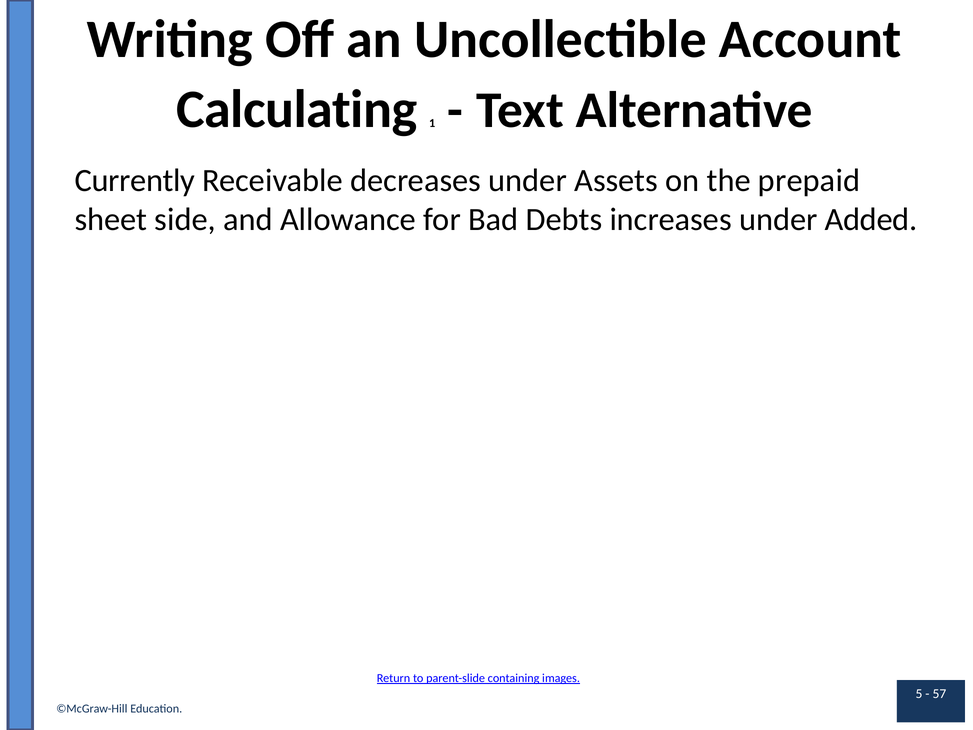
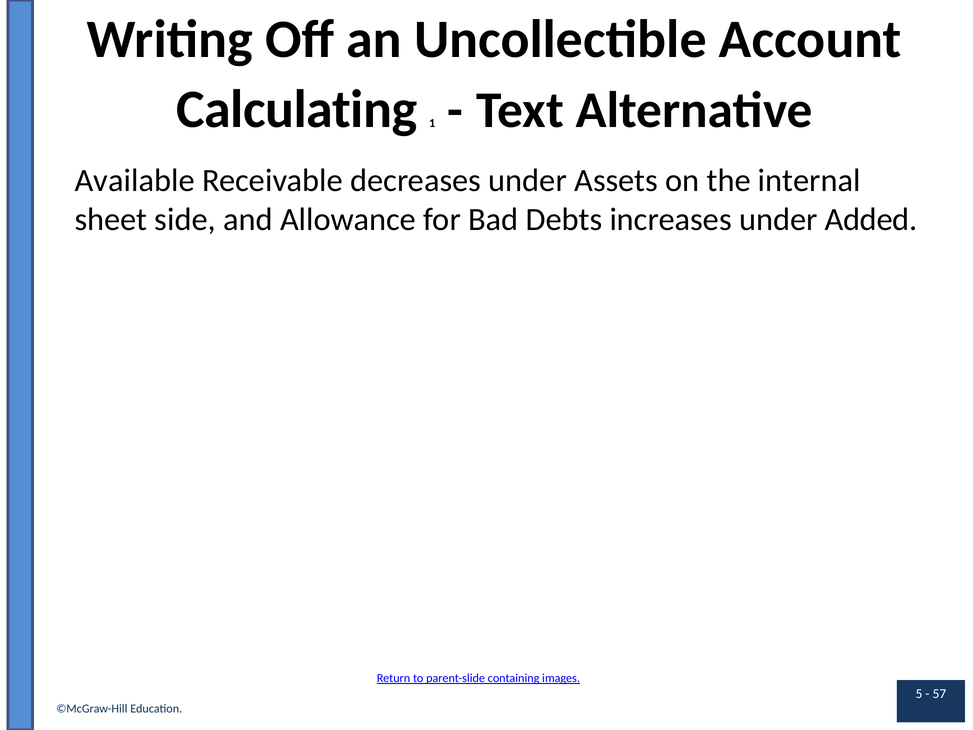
Currently: Currently -> Available
prepaid: prepaid -> internal
